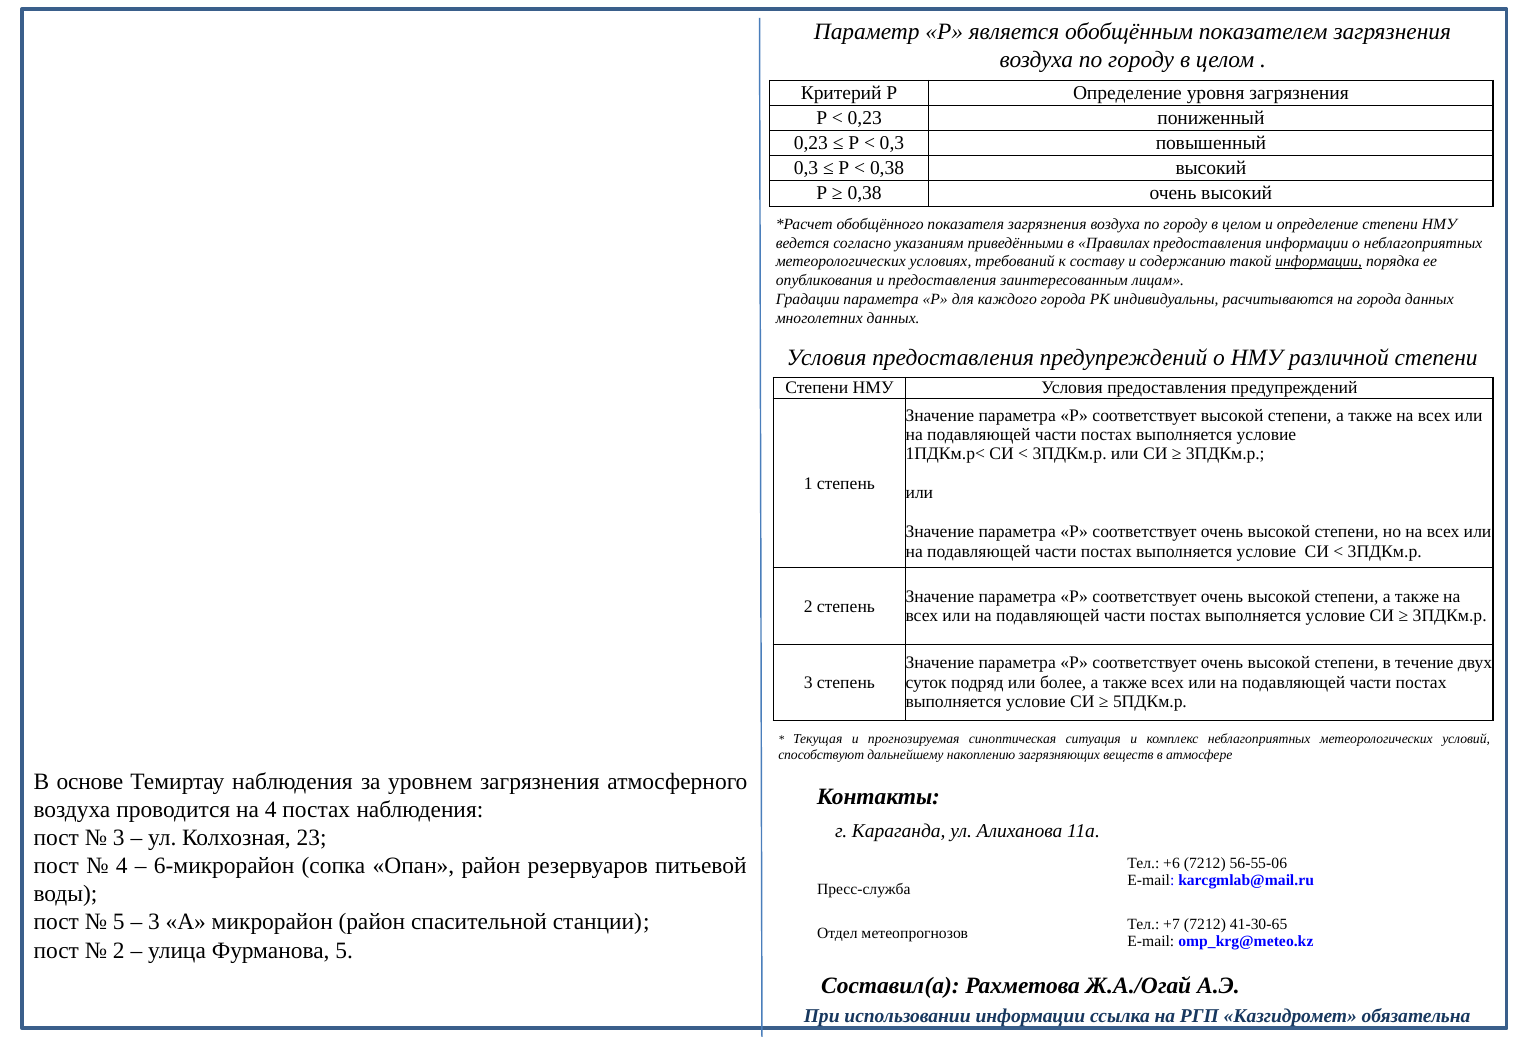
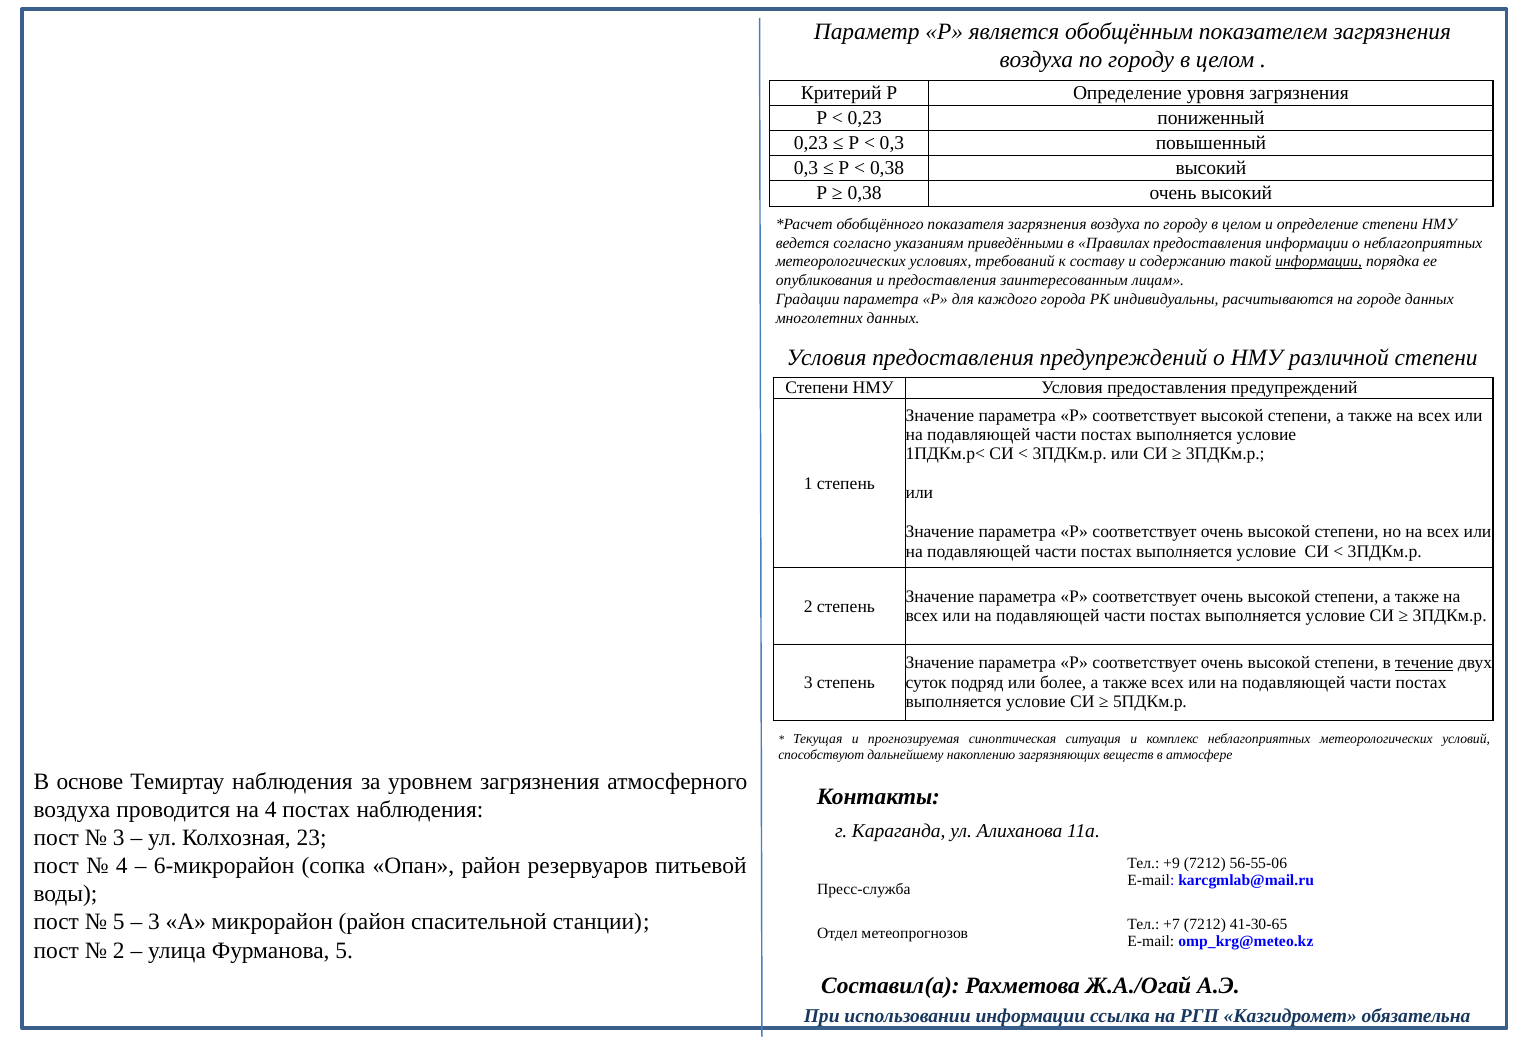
на города: города -> городе
течение underline: none -> present
+6: +6 -> +9
